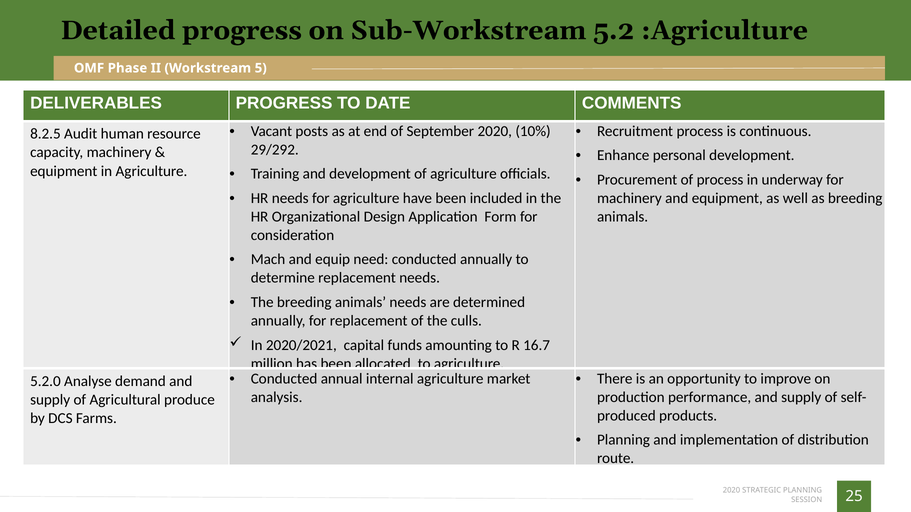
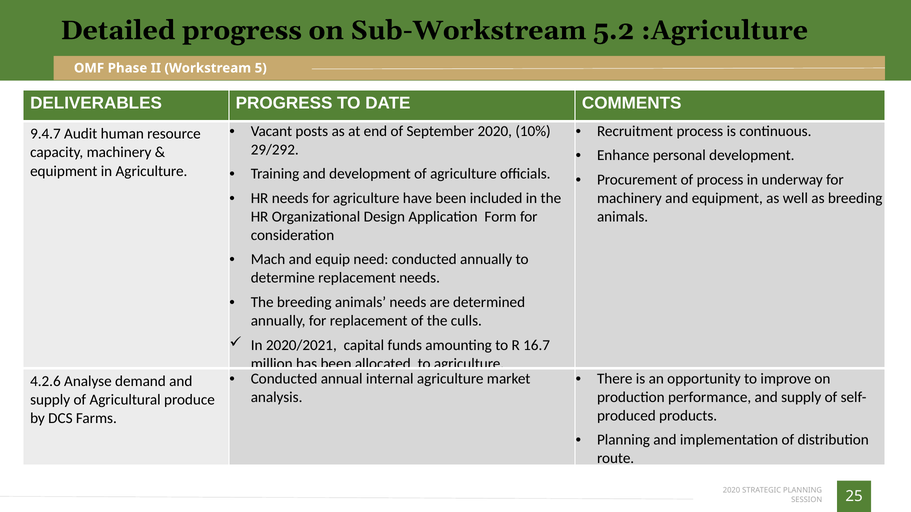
8.2.5: 8.2.5 -> 9.4.7
5.2.0: 5.2.0 -> 4.2.6
